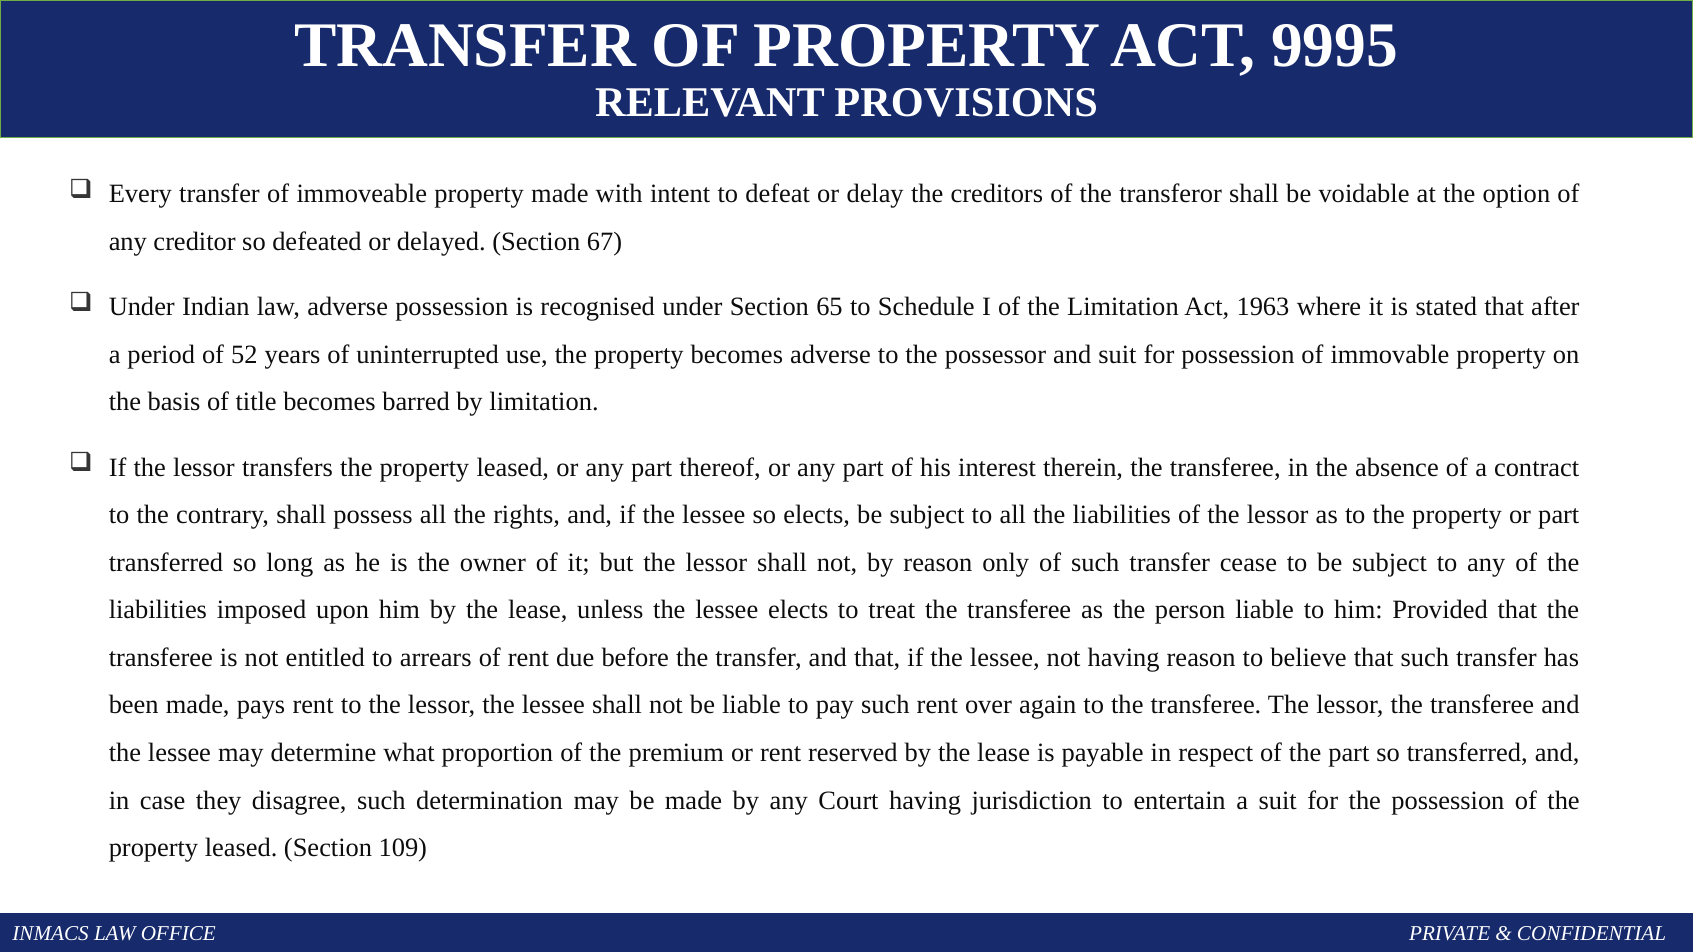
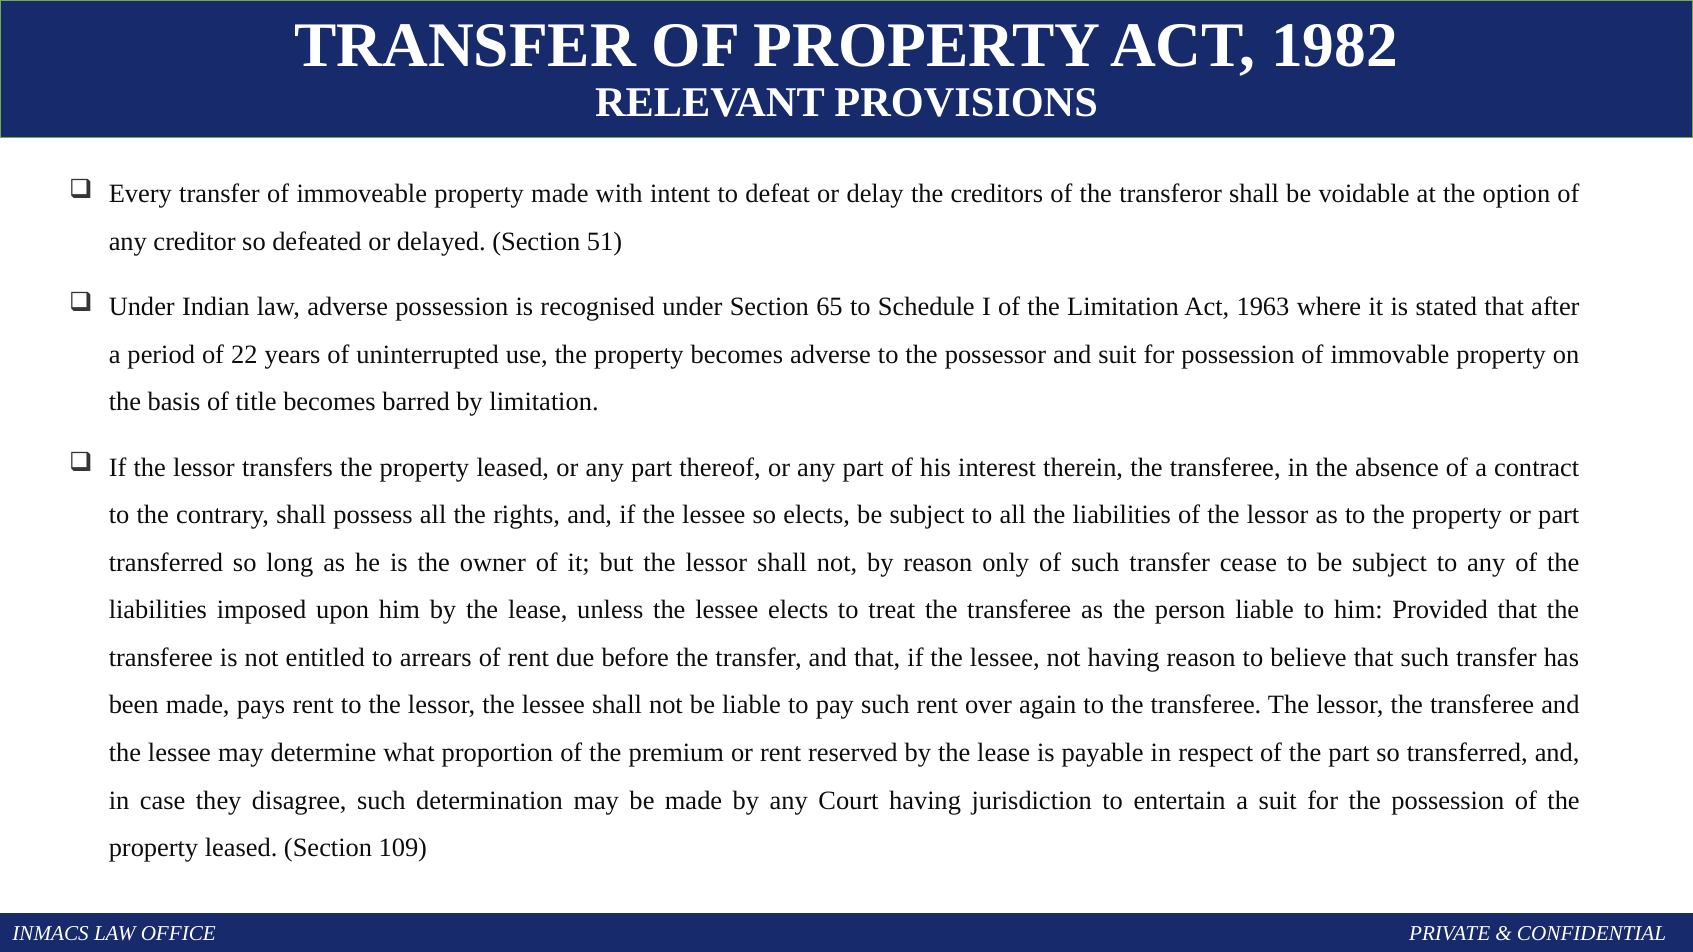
9995: 9995 -> 1982
67: 67 -> 51
52: 52 -> 22
